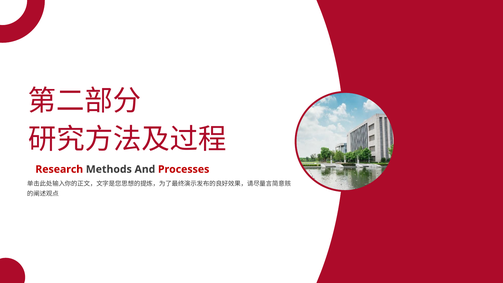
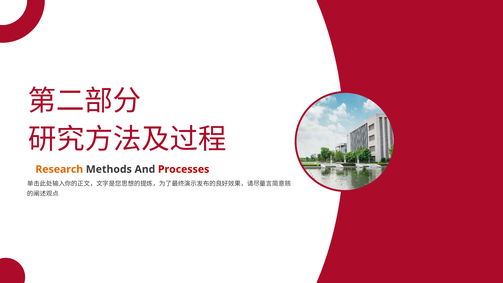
Research colour: red -> orange
